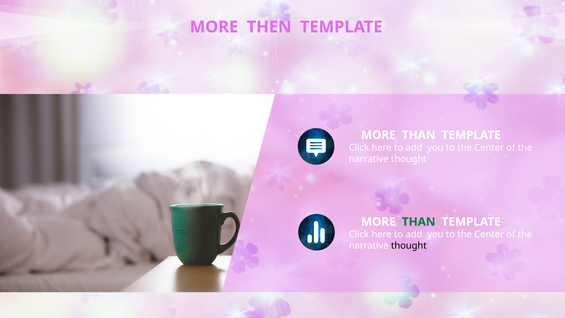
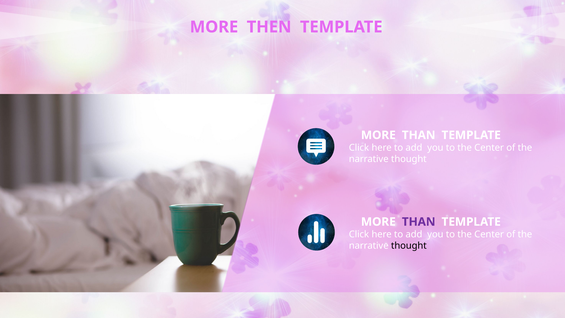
THAN at (419, 222) colour: green -> purple
